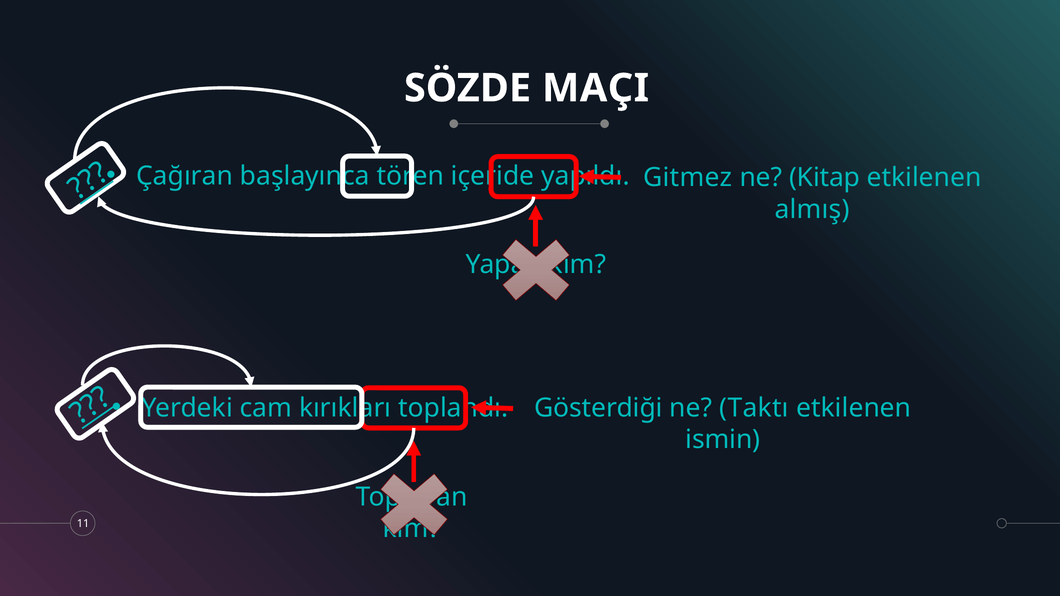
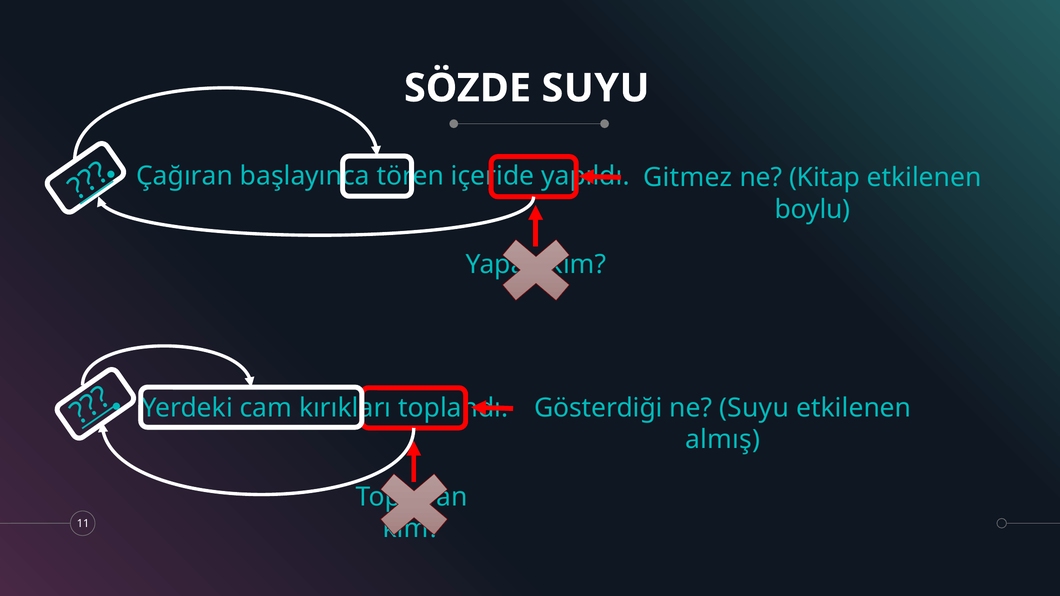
SÖZDE MAÇI: MAÇI -> SUYU
almış: almış -> boylu
ne Taktı: Taktı -> Suyu
ismin: ismin -> almış
